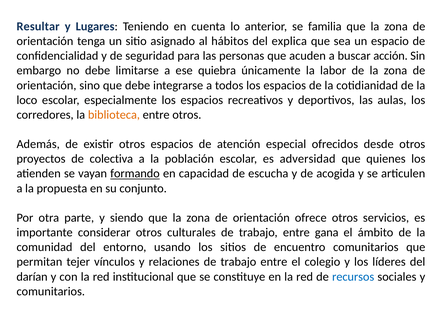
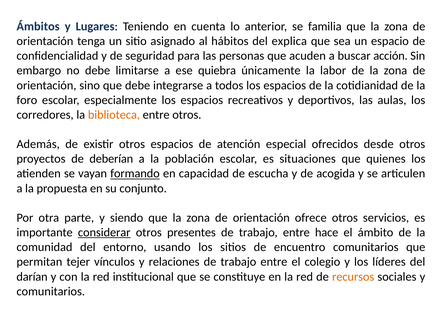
Resultar: Resultar -> Ámbitos
loco: loco -> foro
colectiva: colectiva -> deberían
adversidad: adversidad -> situaciones
considerar underline: none -> present
culturales: culturales -> presentes
gana: gana -> hace
recursos colour: blue -> orange
